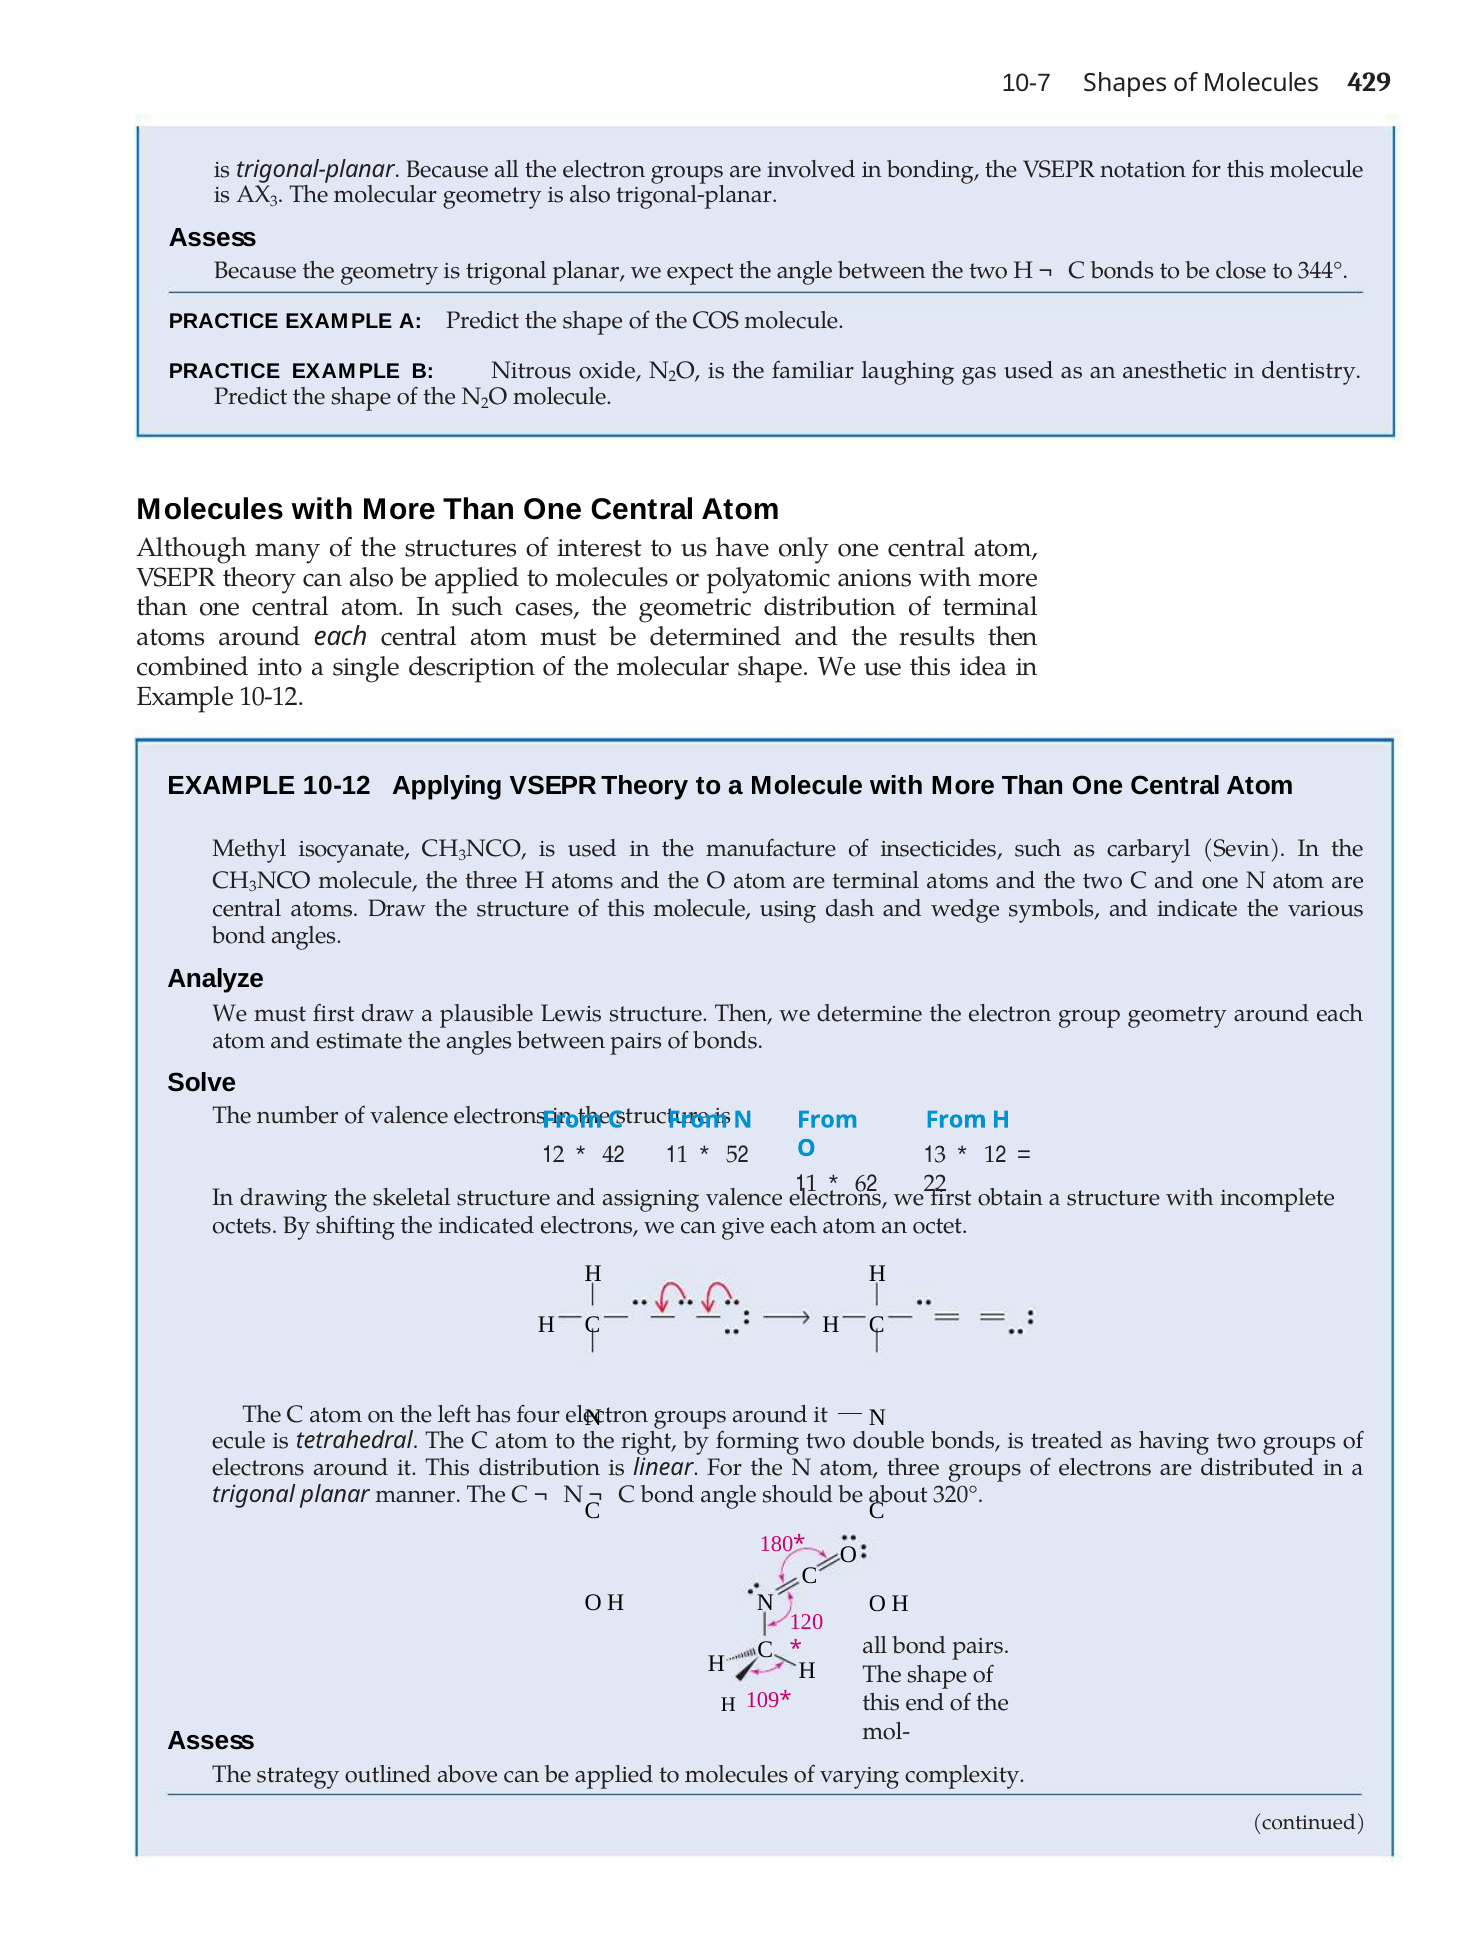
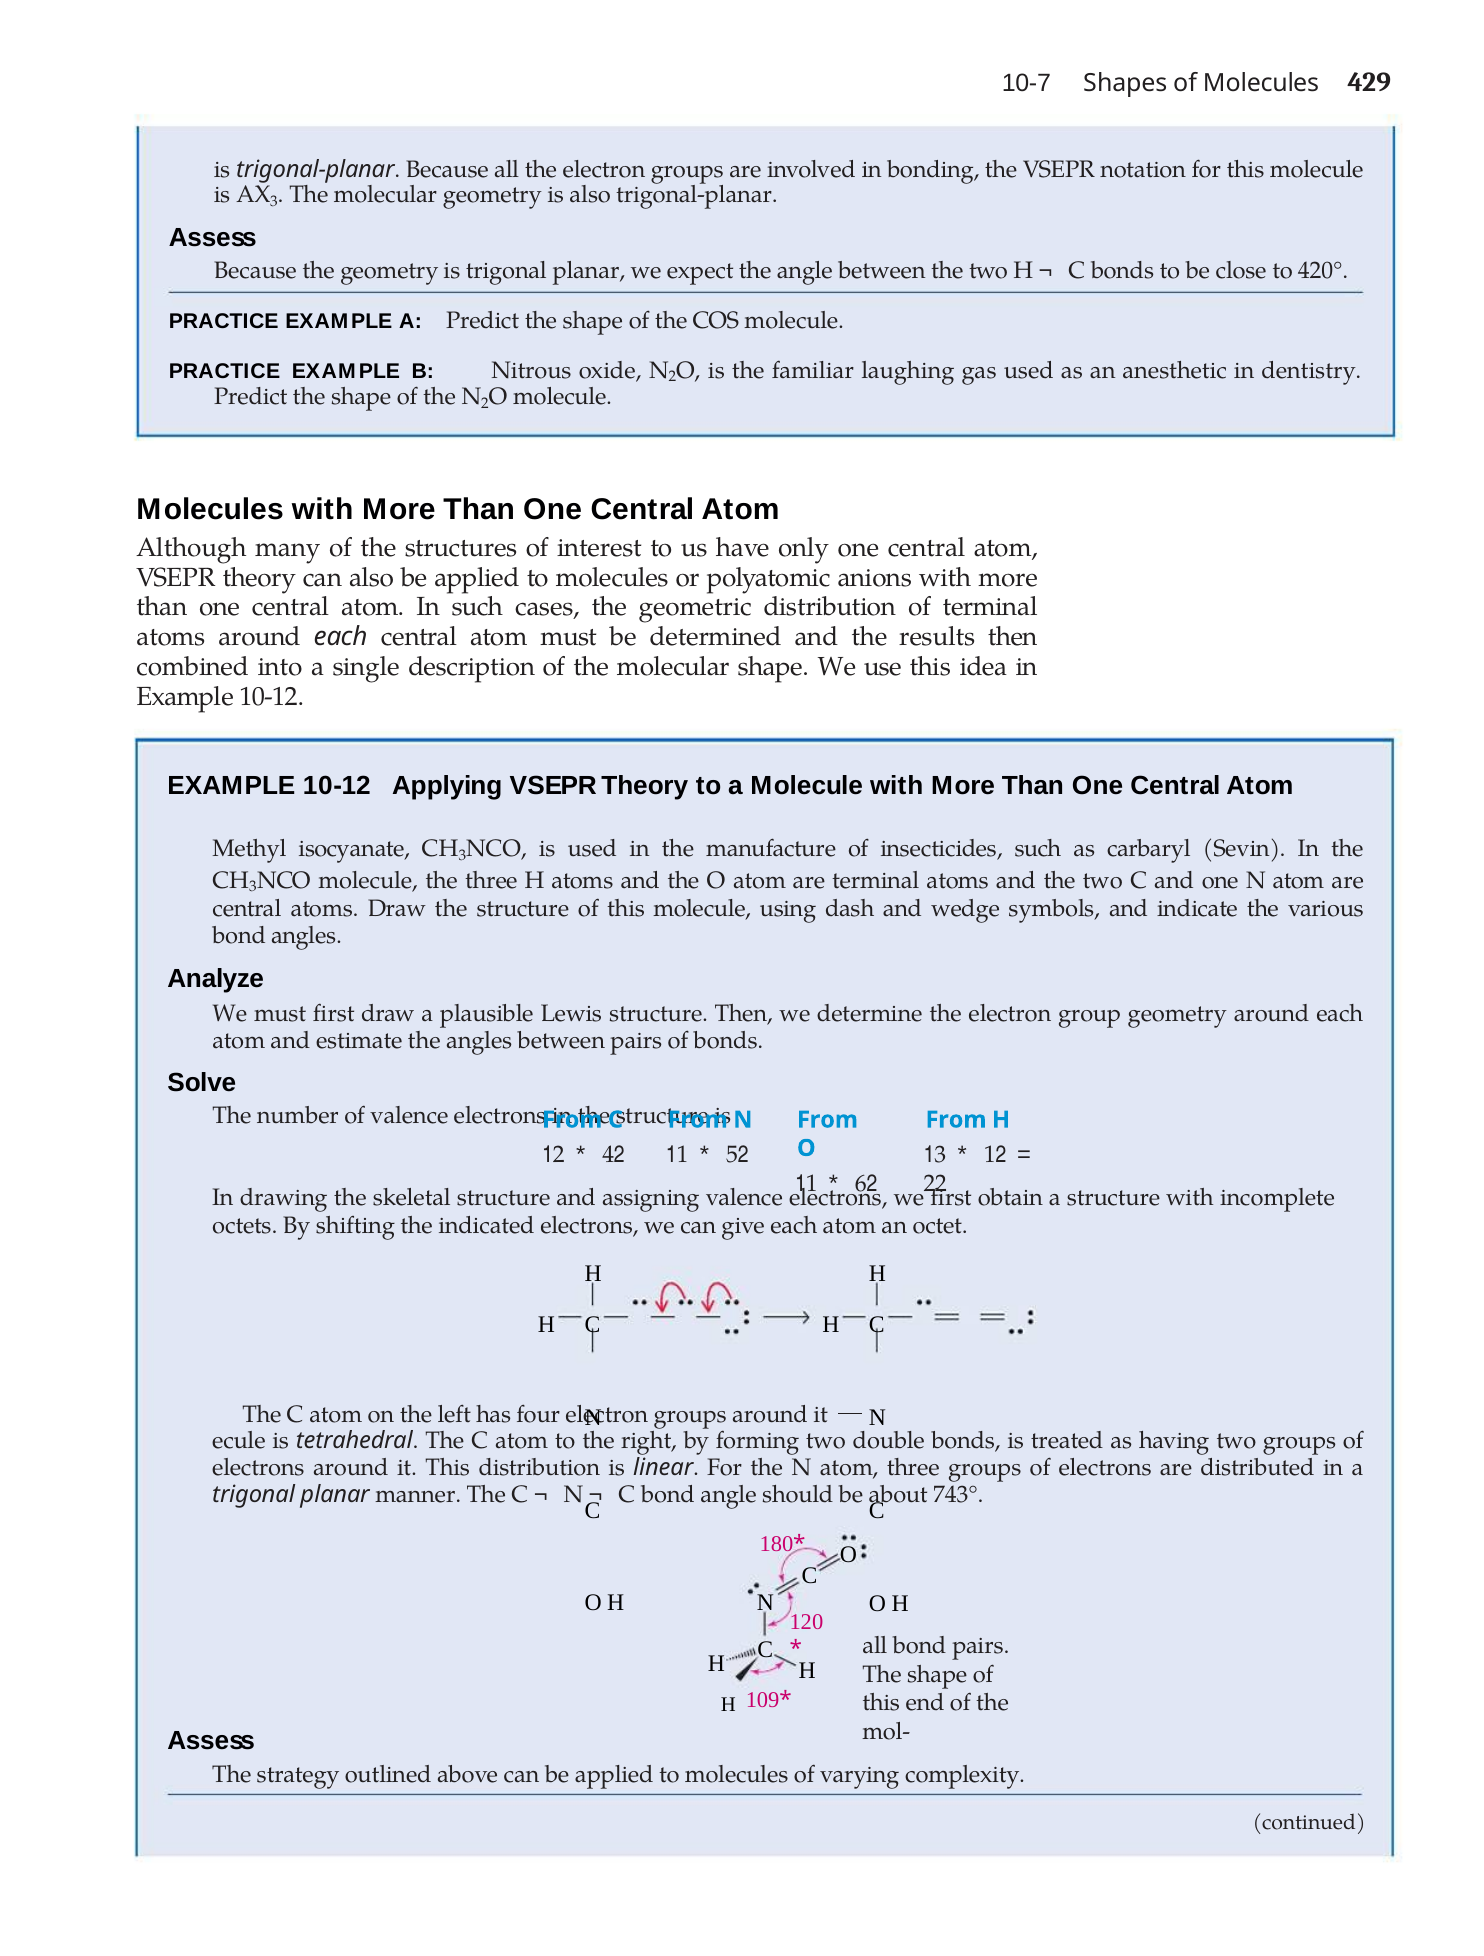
344°: 344° -> 420°
320°: 320° -> 743°
